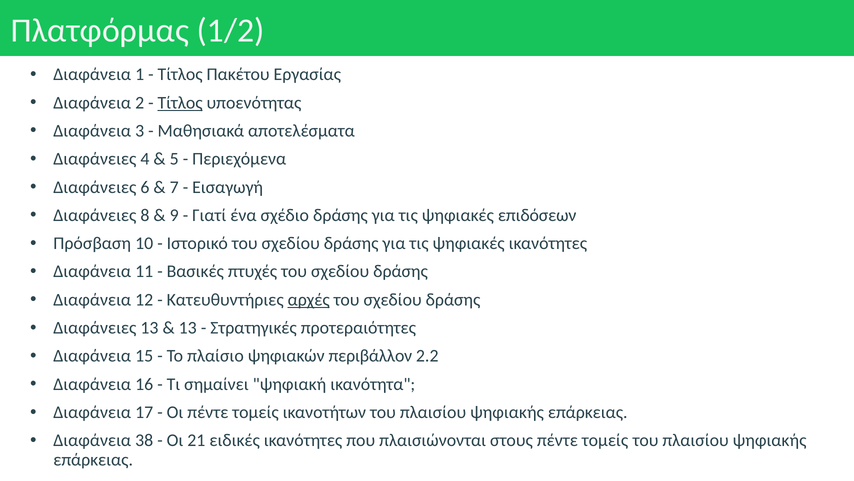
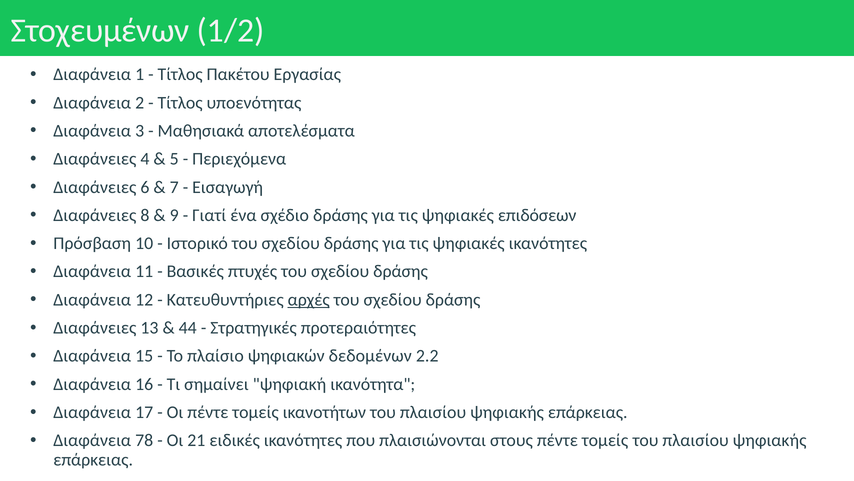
Πλατφόρμας: Πλατφόρμας -> Στοχευμένων
Τίτλος at (180, 103) underline: present -> none
13 at (188, 327): 13 -> 44
περιβάλλον: περιβάλλον -> δεδομένων
38: 38 -> 78
